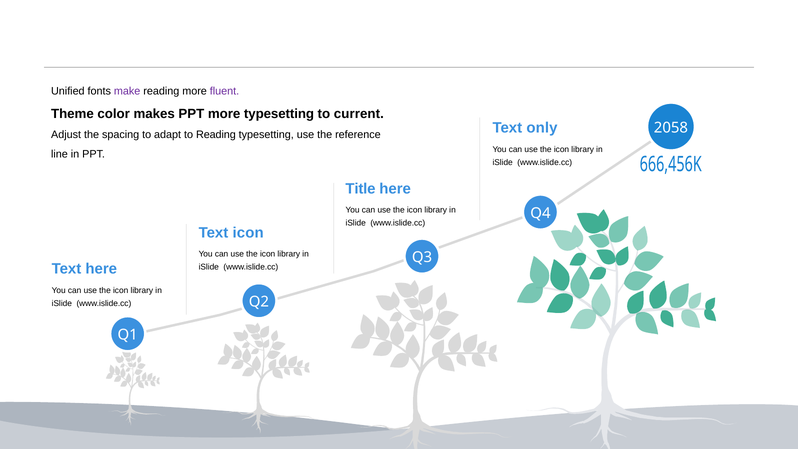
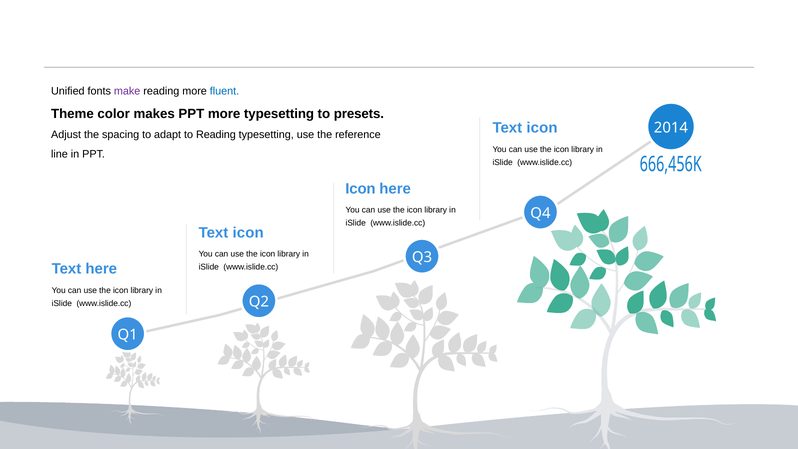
fluent colour: purple -> blue
current: current -> presets
only at (542, 128): only -> icon
2058: 2058 -> 2014
Title at (360, 189): Title -> Icon
